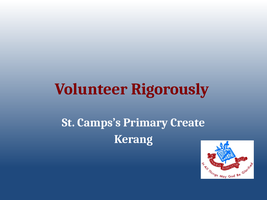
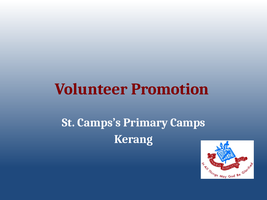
Rigorously: Rigorously -> Promotion
Create: Create -> Camps
